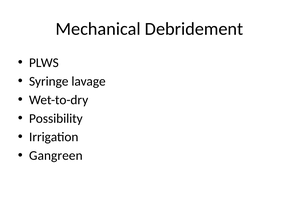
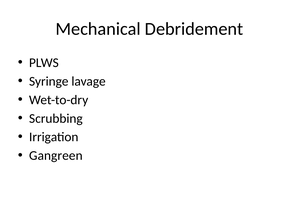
Possibility: Possibility -> Scrubbing
